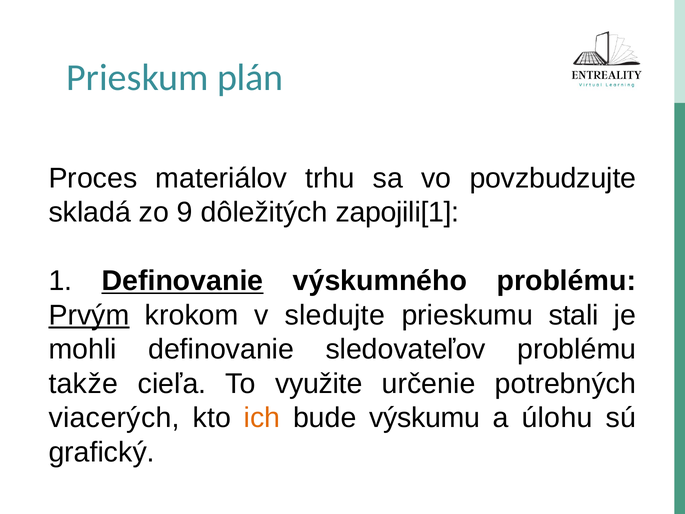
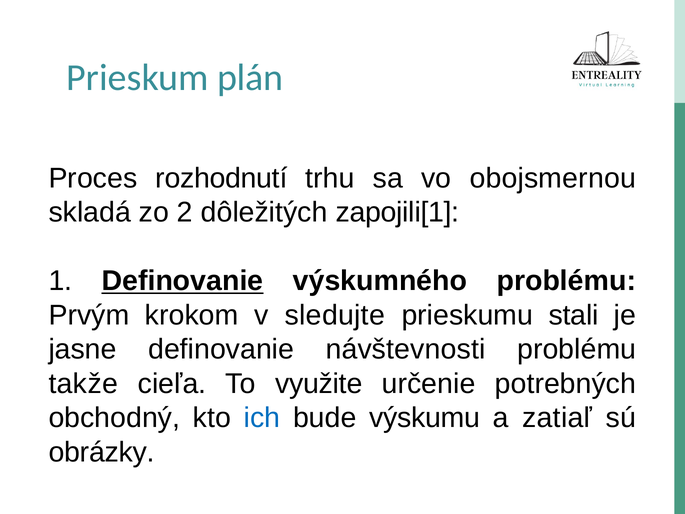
materiálov: materiálov -> rozhodnutí
povzbudzujte: povzbudzujte -> obojsmernou
9: 9 -> 2
Prvým underline: present -> none
mohli: mohli -> jasne
sledovateľov: sledovateľov -> návštevnosti
viacerých: viacerých -> obchodný
ich colour: orange -> blue
úlohu: úlohu -> zatiaľ
grafický: grafický -> obrázky
